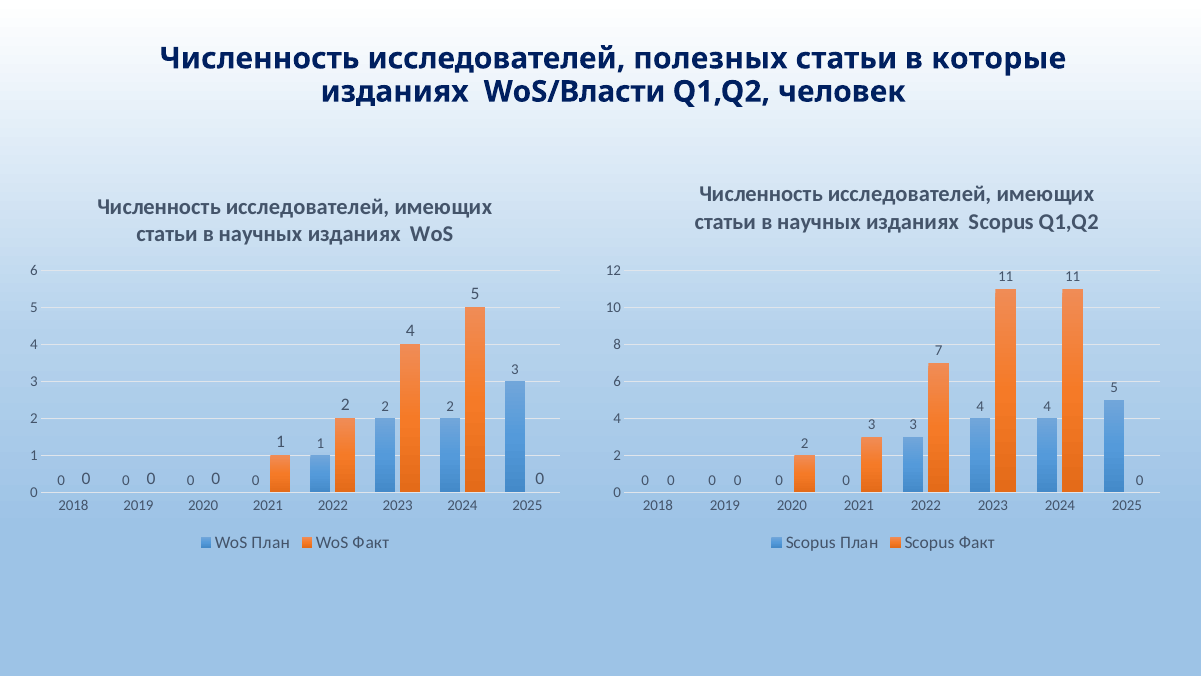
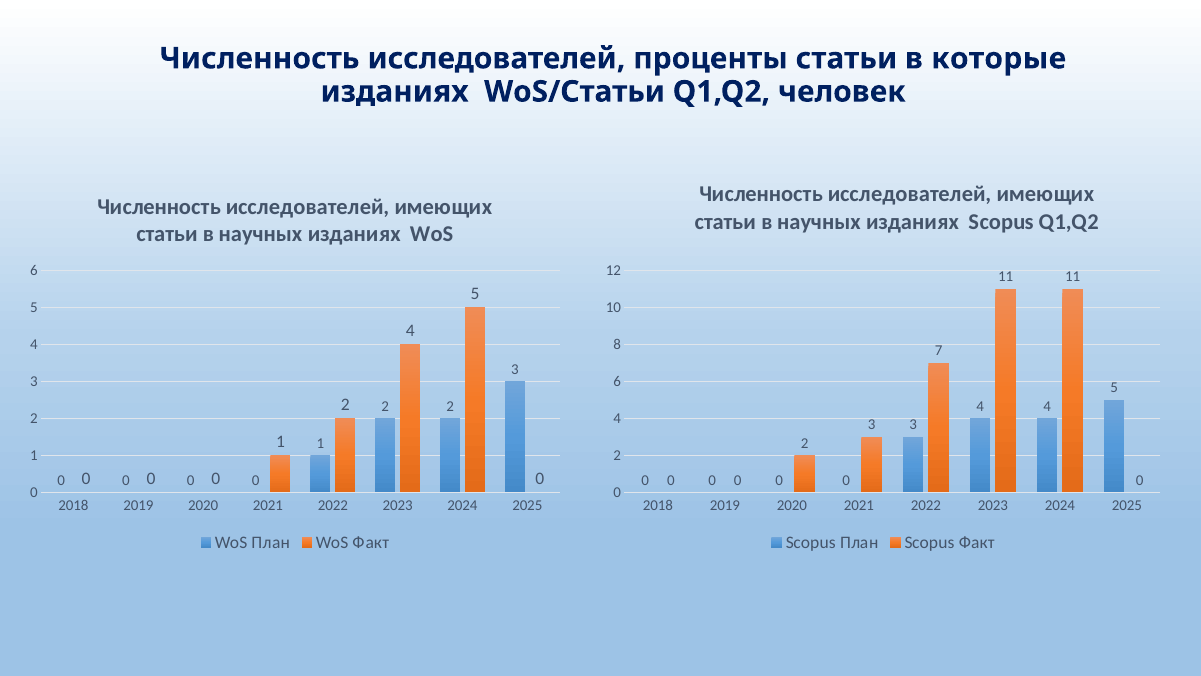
полезных: полезных -> проценты
WoS/Власти: WoS/Власти -> WoS/Статьи
